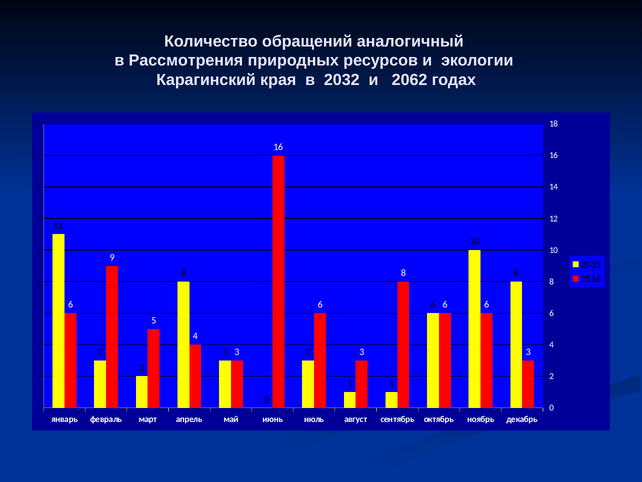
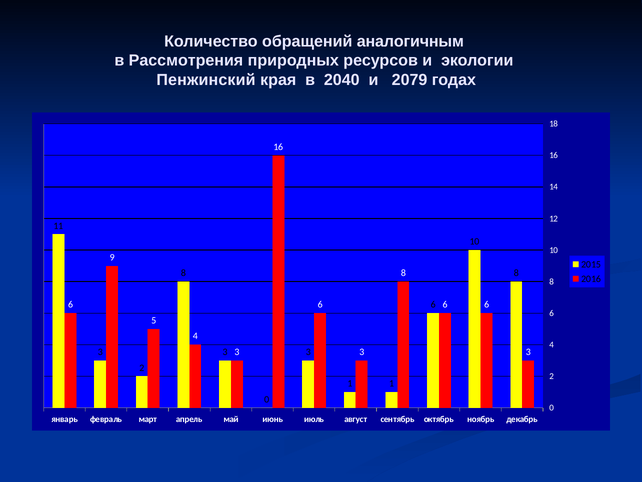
аналогичный: аналогичный -> аналогичным
Карагинский: Карагинский -> Пенжинский
2032: 2032 -> 2040
2062: 2062 -> 2079
